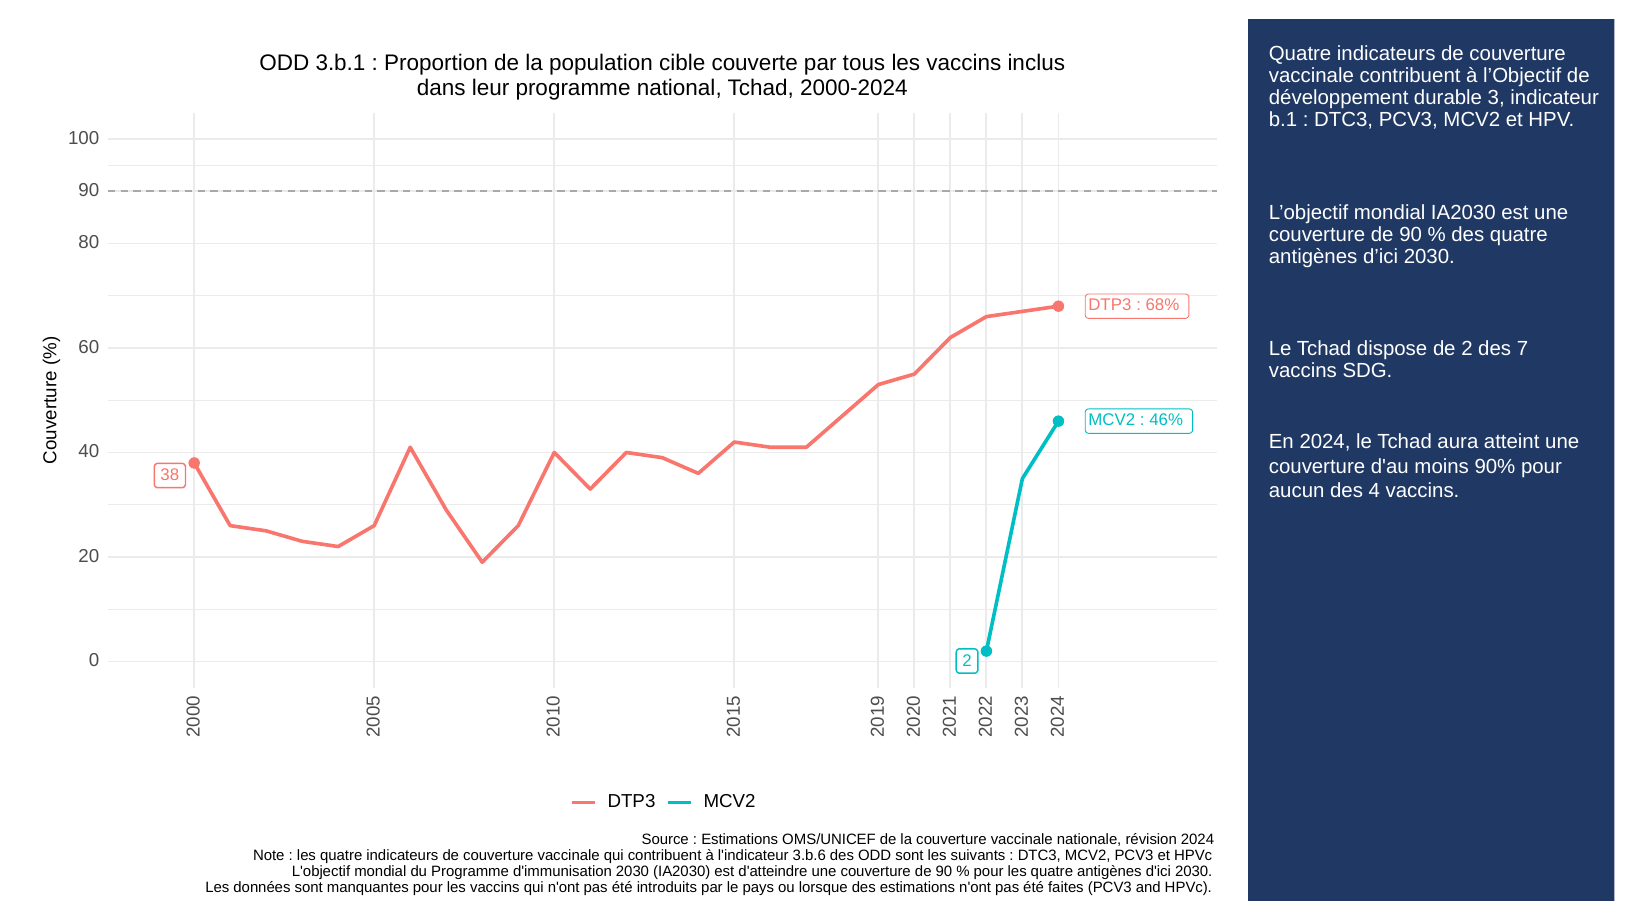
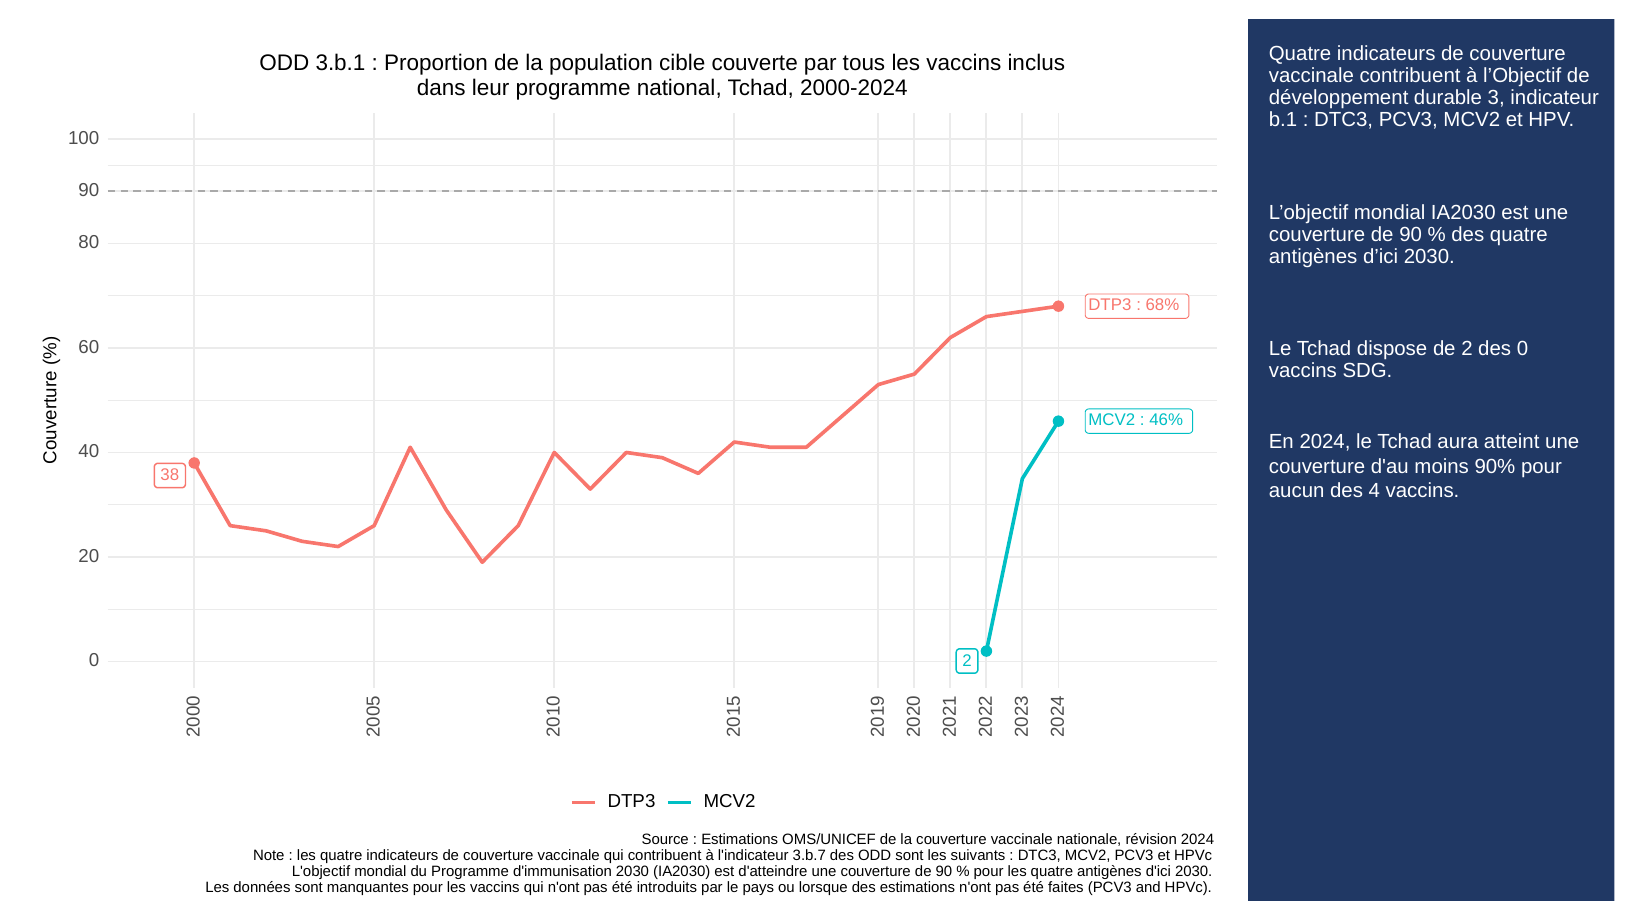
des 7: 7 -> 0
3.b.6: 3.b.6 -> 3.b.7
